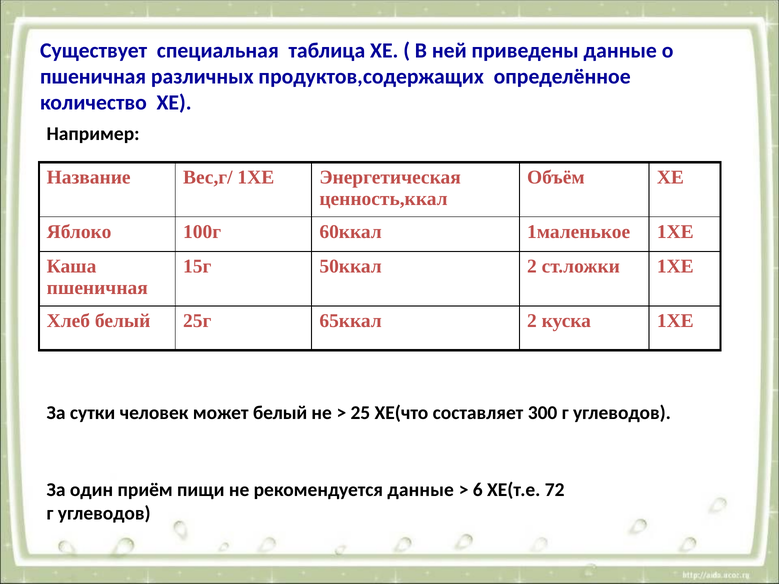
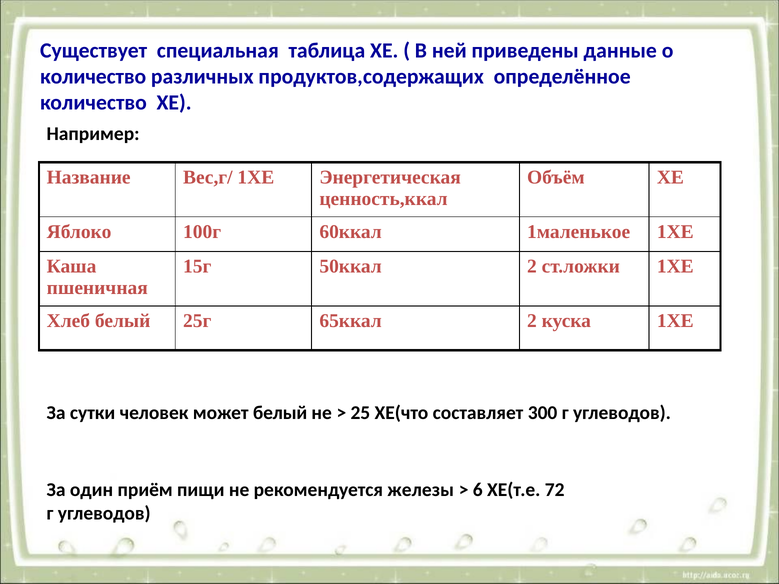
пшеничная at (93, 77): пшеничная -> количество
рекомендуется данные: данные -> железы
